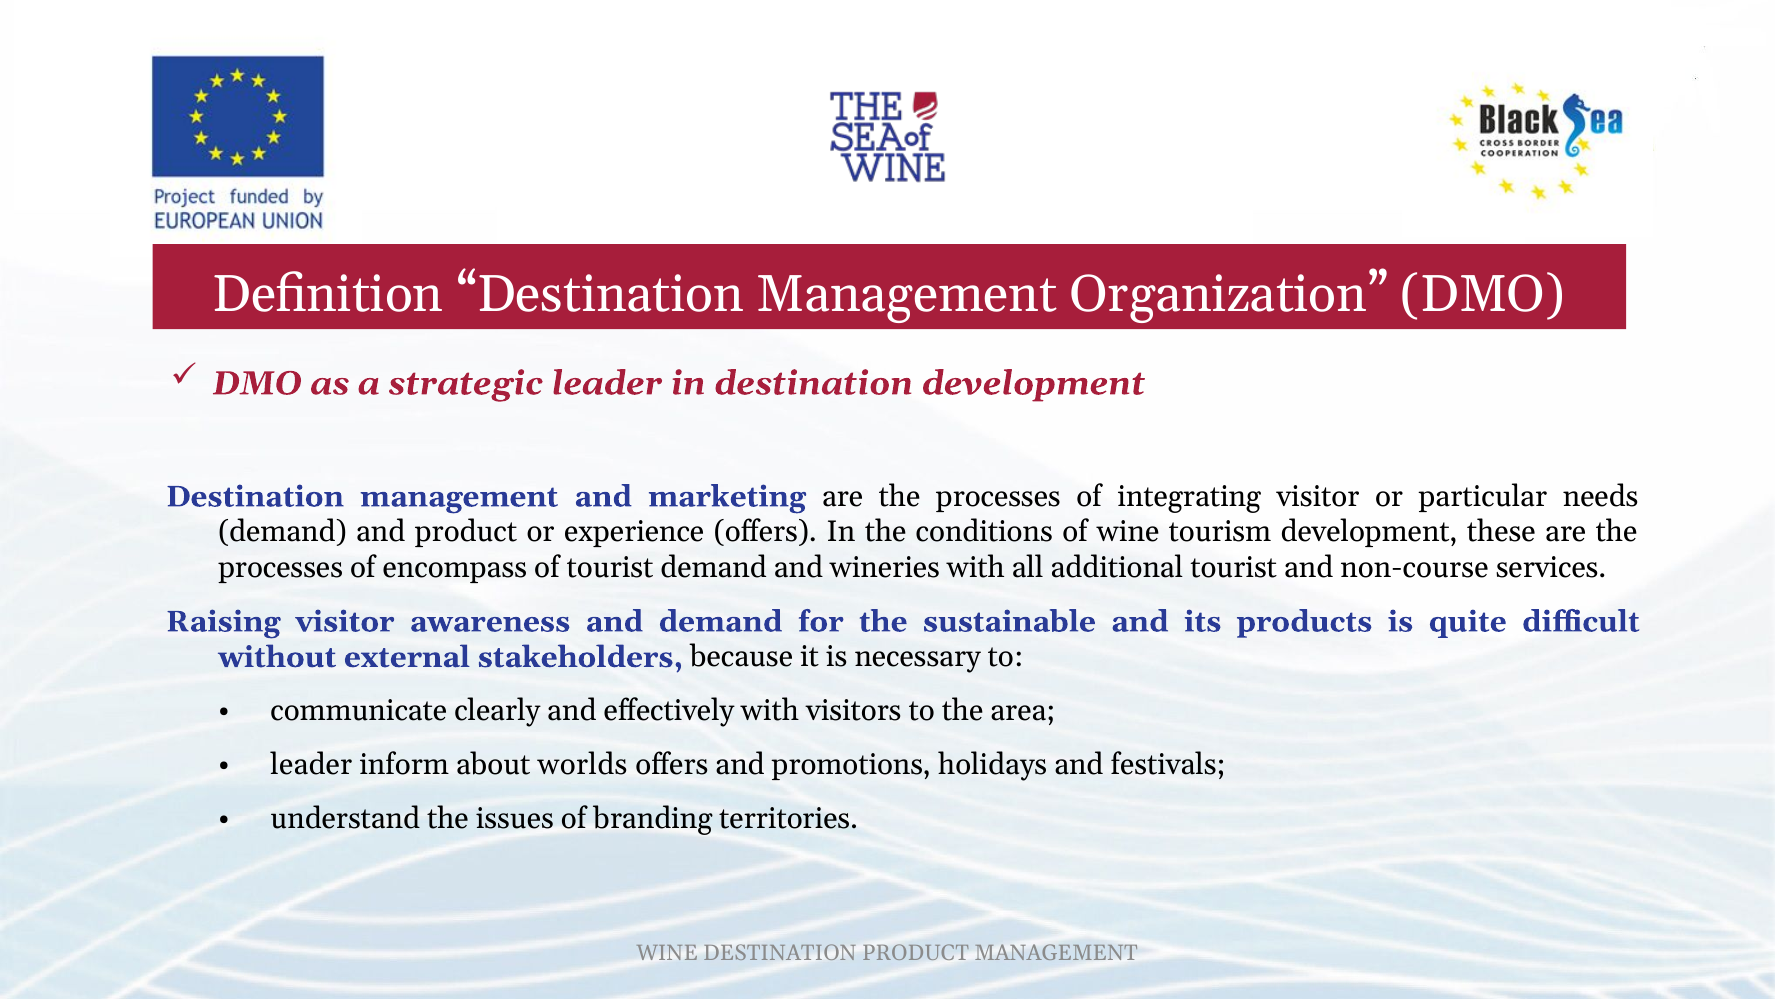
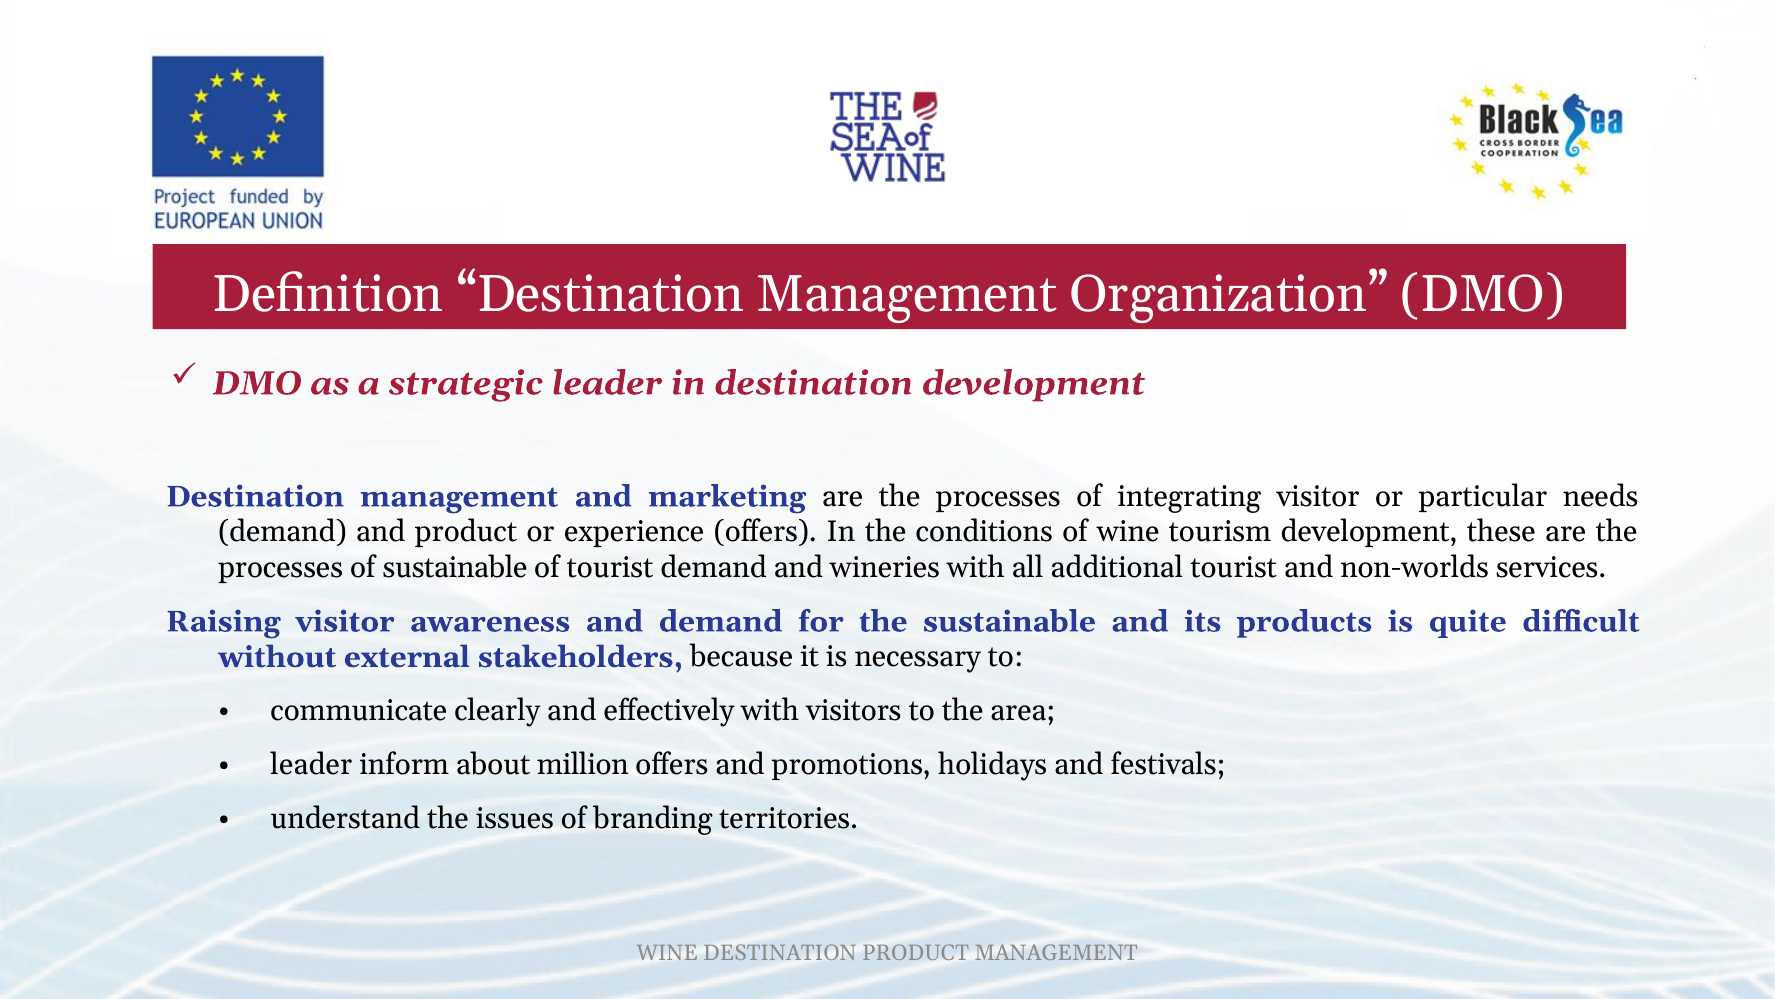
of encompass: encompass -> sustainable
non-course: non-course -> non-worlds
worlds: worlds -> million
